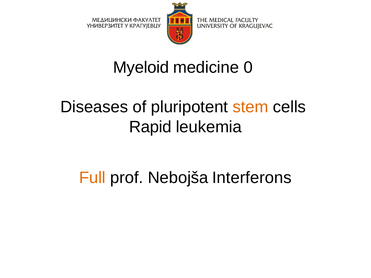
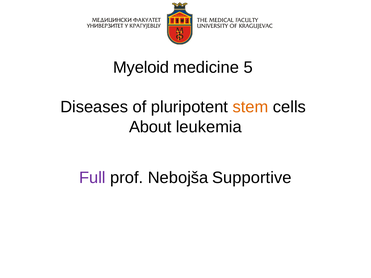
0: 0 -> 5
Rapid: Rapid -> About
Full colour: orange -> purple
Interferons: Interferons -> Supportive
